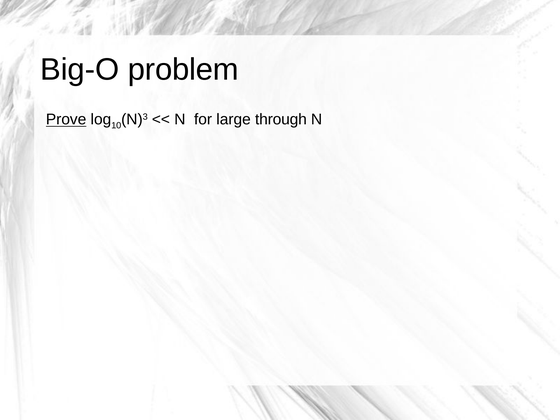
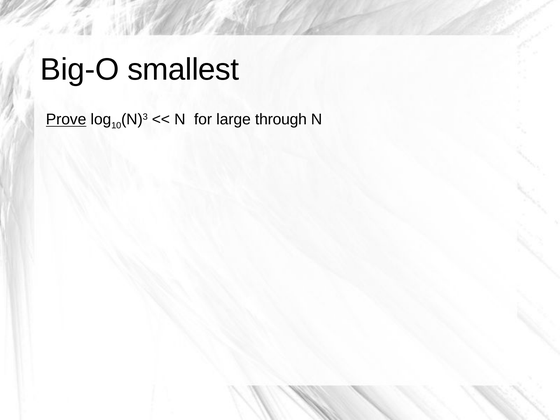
problem: problem -> smallest
